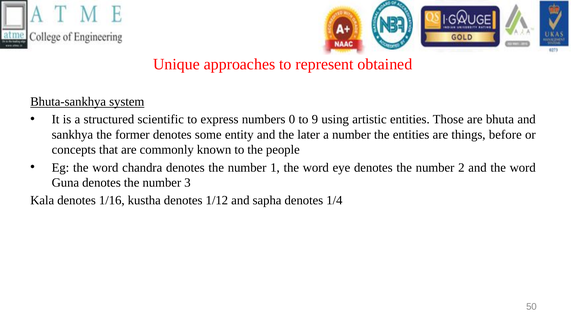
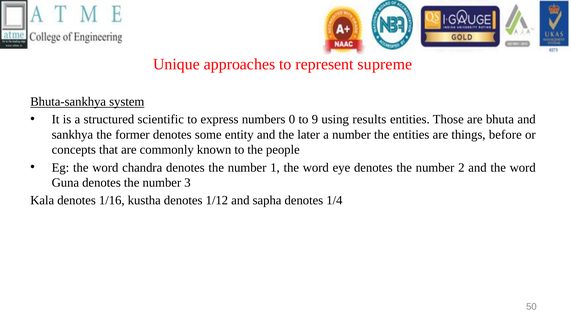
obtained: obtained -> supreme
artistic: artistic -> results
